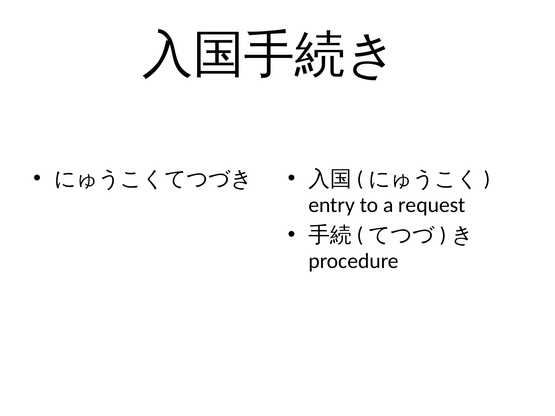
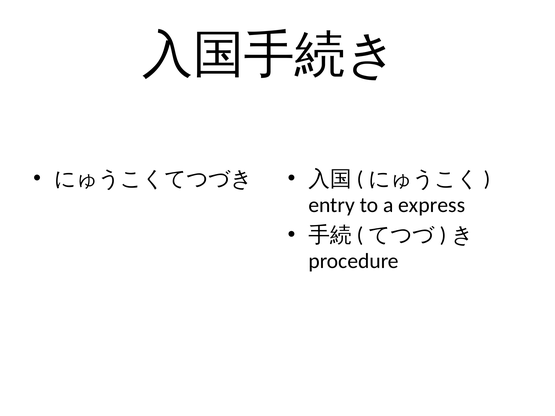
request: request -> express
